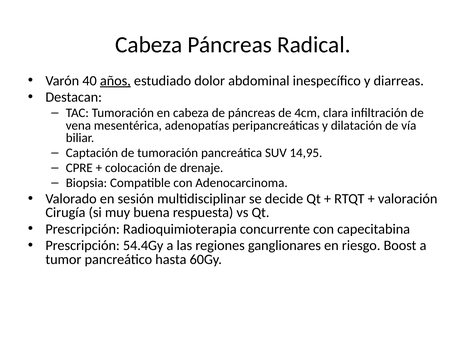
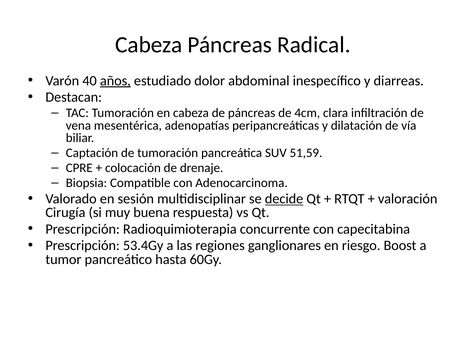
14,95: 14,95 -> 51,59
decide underline: none -> present
54.4Gy: 54.4Gy -> 53.4Gy
